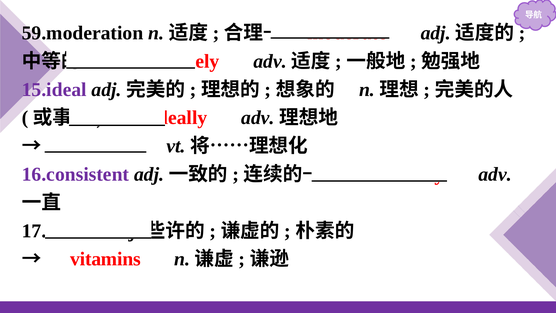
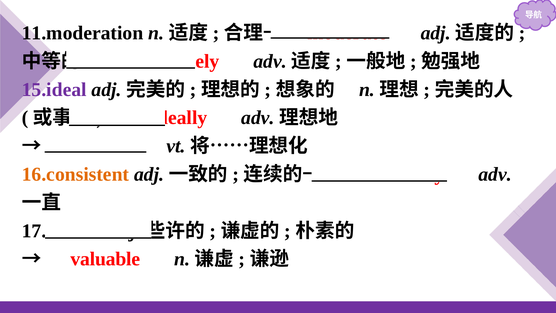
59.moderation: 59.moderation -> 11.moderation
16.consistent colour: purple -> orange
vitamins: vitamins -> valuable
